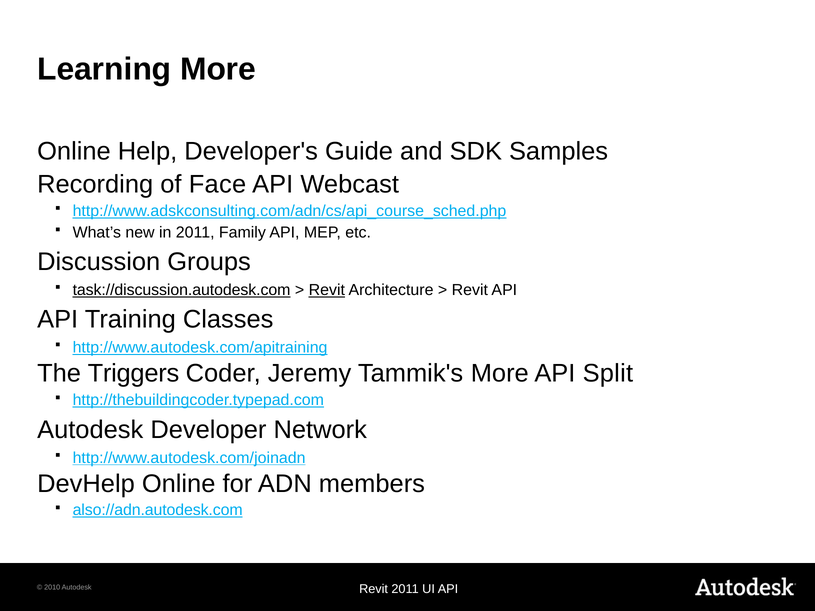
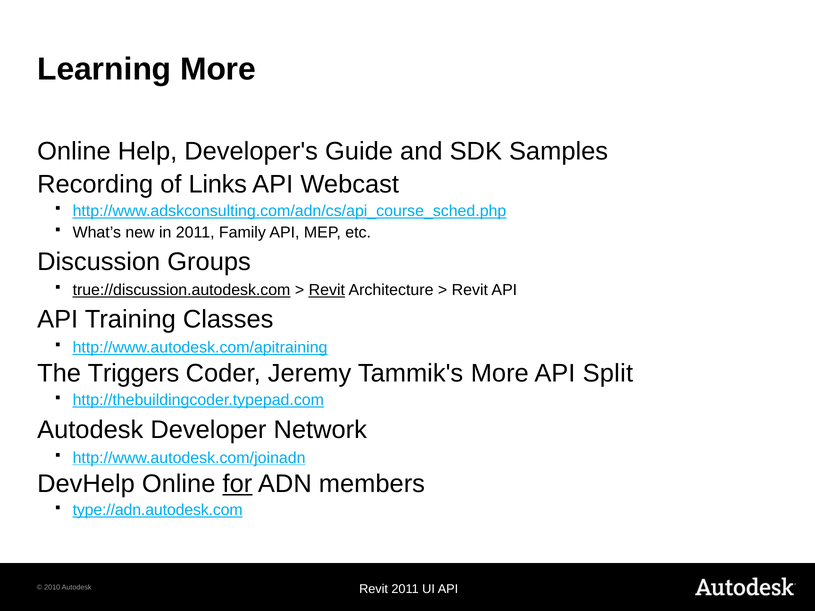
Face: Face -> Links
task://discussion.autodesk.com: task://discussion.autodesk.com -> true://discussion.autodesk.com
for underline: none -> present
also://adn.autodesk.com: also://adn.autodesk.com -> type://adn.autodesk.com
